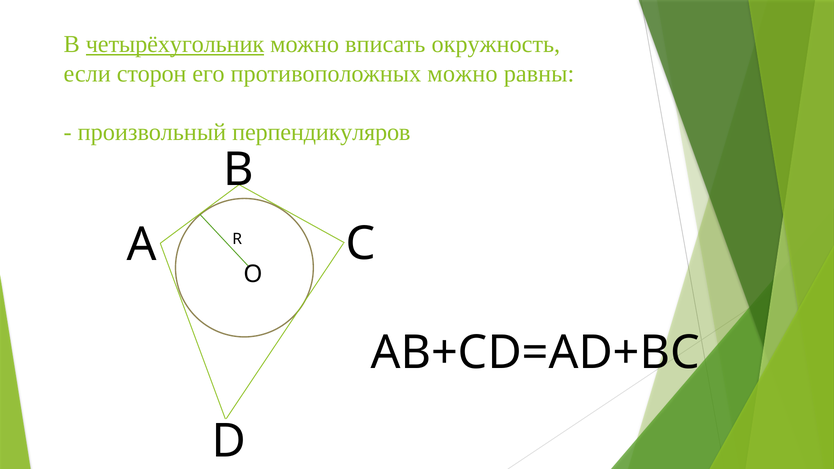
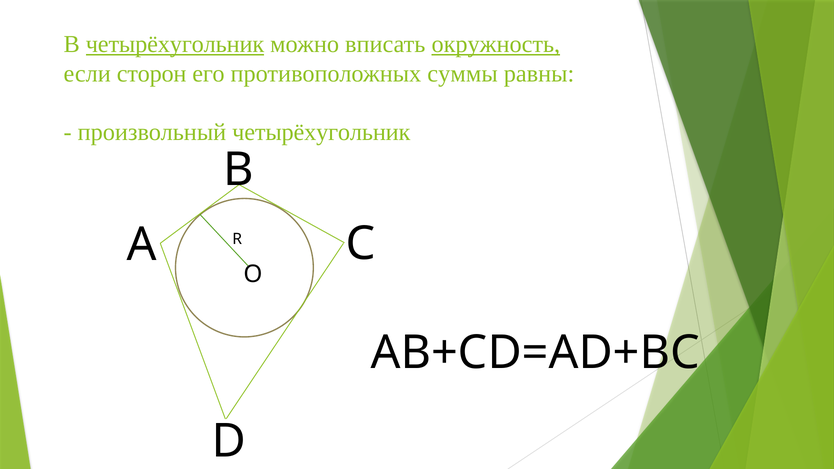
окружность underline: none -> present
противоположных можно: можно -> суммы
произвольный перпендикуляров: перпендикуляров -> четырёхугольник
